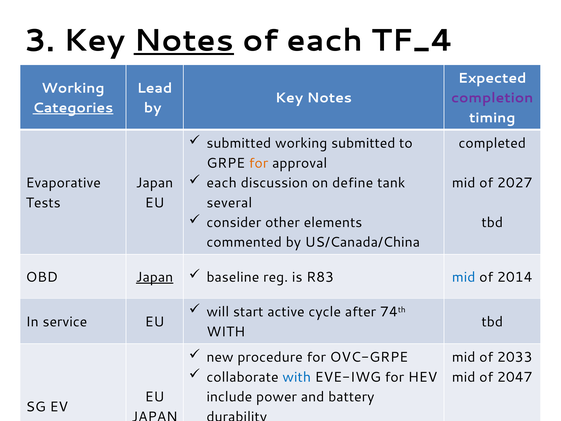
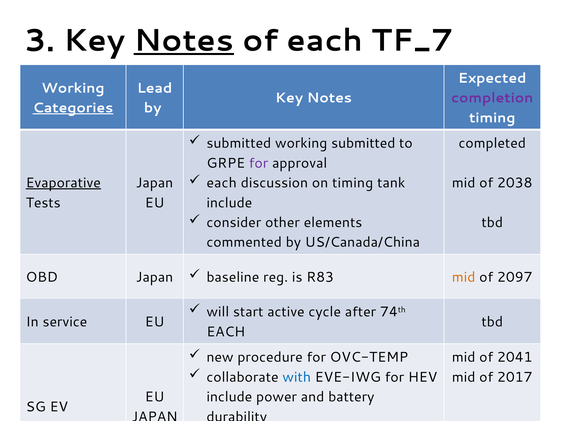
TF_4: TF_4 -> TF_7
for at (259, 163) colour: orange -> purple
on define: define -> timing
Evaporative underline: none -> present
2027: 2027 -> 2038
several at (229, 203): several -> include
Japan at (155, 277) underline: present -> none
mid at (464, 277) colour: blue -> orange
2014: 2014 -> 2097
WITH at (226, 332): WITH -> EACH
OVC-GRPE: OVC-GRPE -> OVC-TEMP
2033: 2033 -> 2041
2047: 2047 -> 2017
